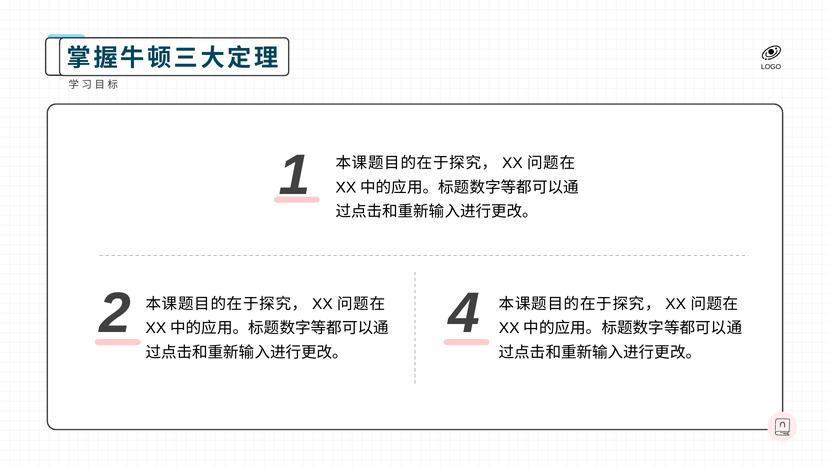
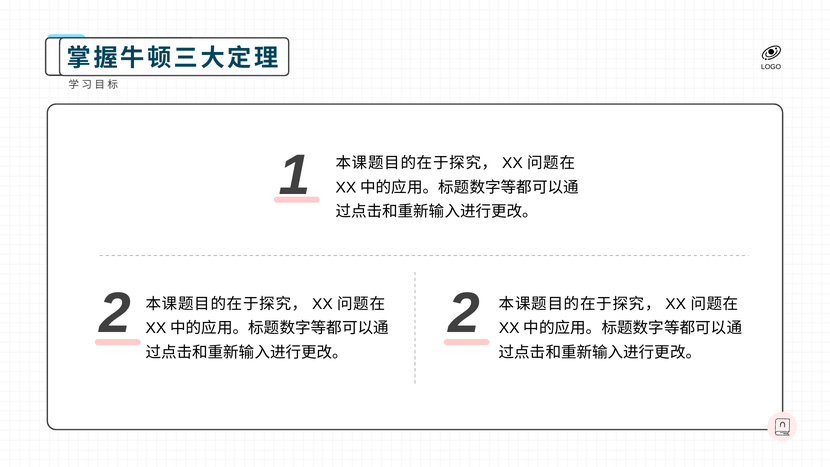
2 4: 4 -> 2
